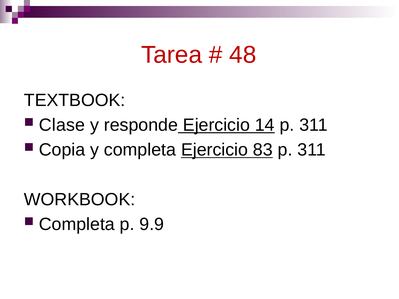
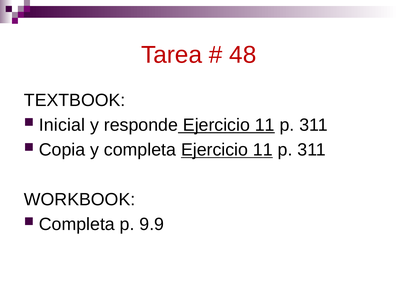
Clase: Clase -> Inicial
responde Ejercicio 14: 14 -> 11
completa Ejercicio 83: 83 -> 11
